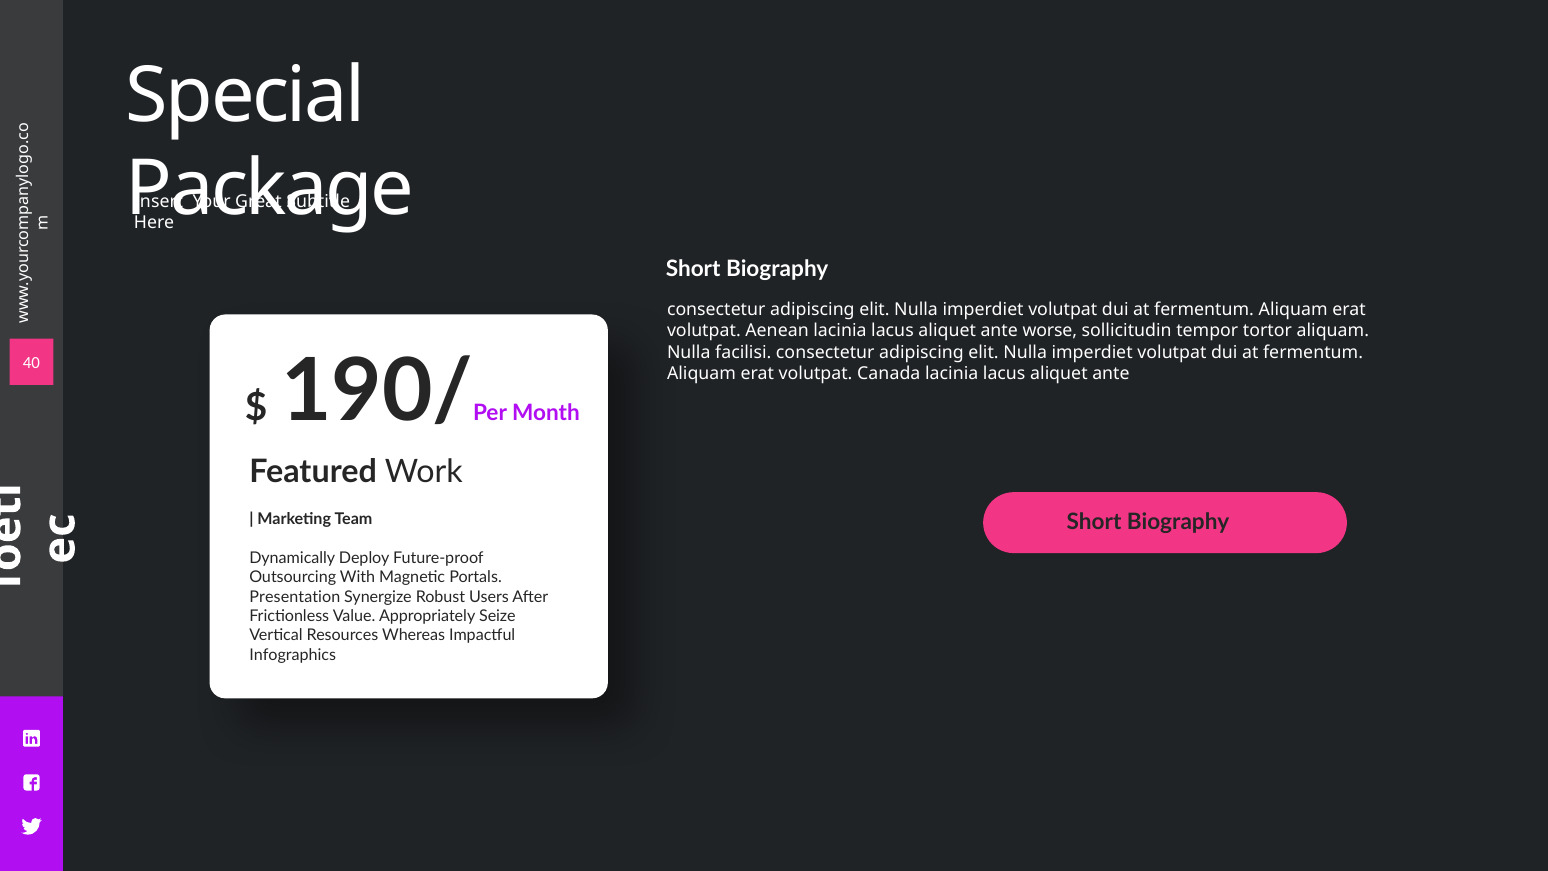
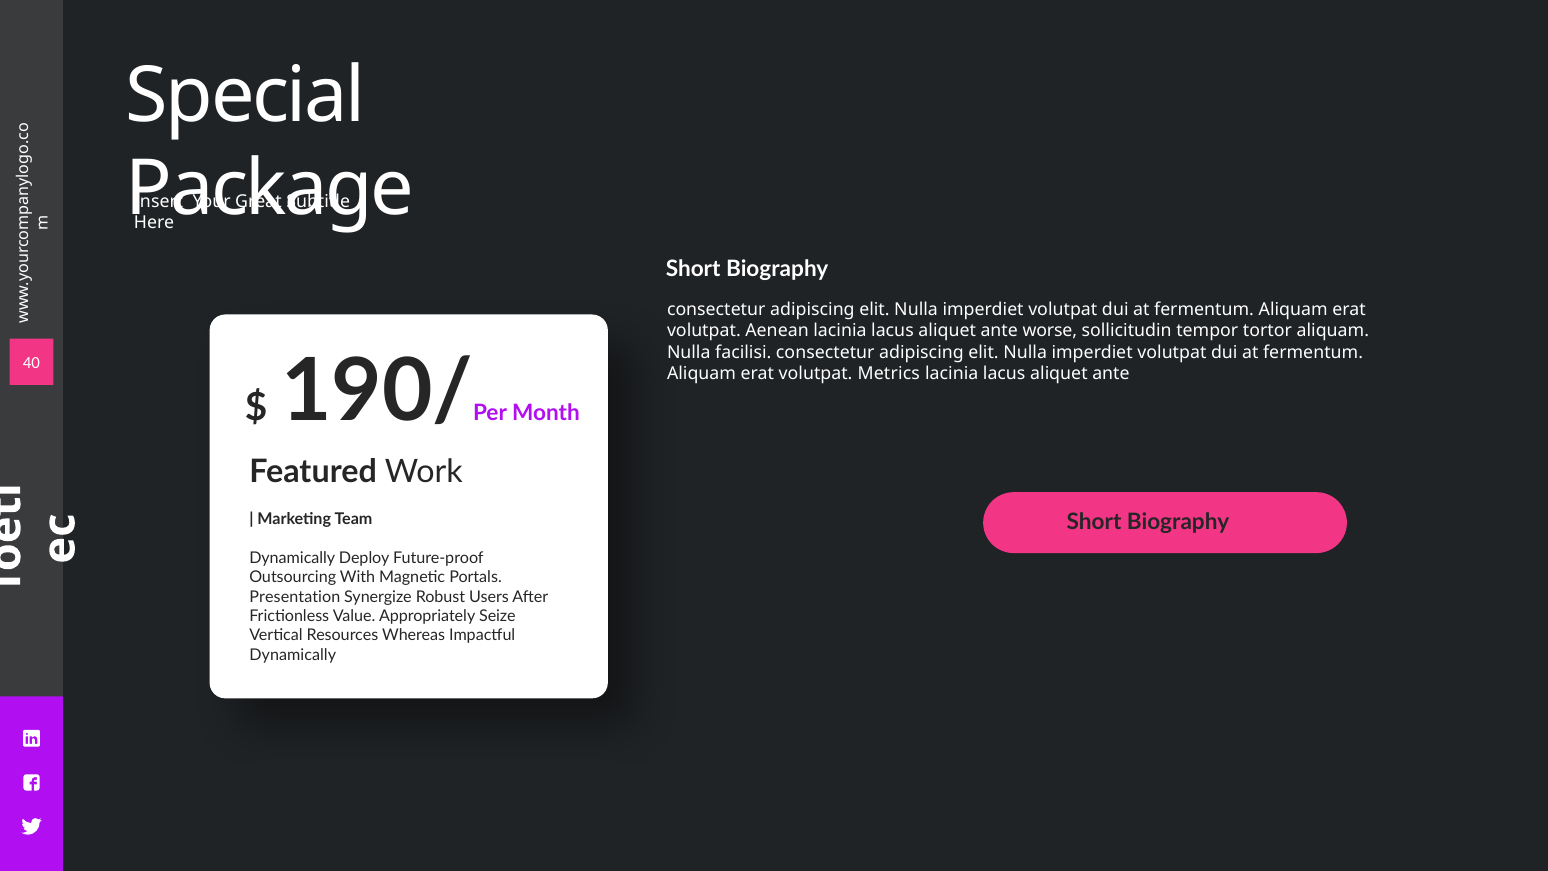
Canada: Canada -> Metrics
Infographics at (293, 655): Infographics -> Dynamically
